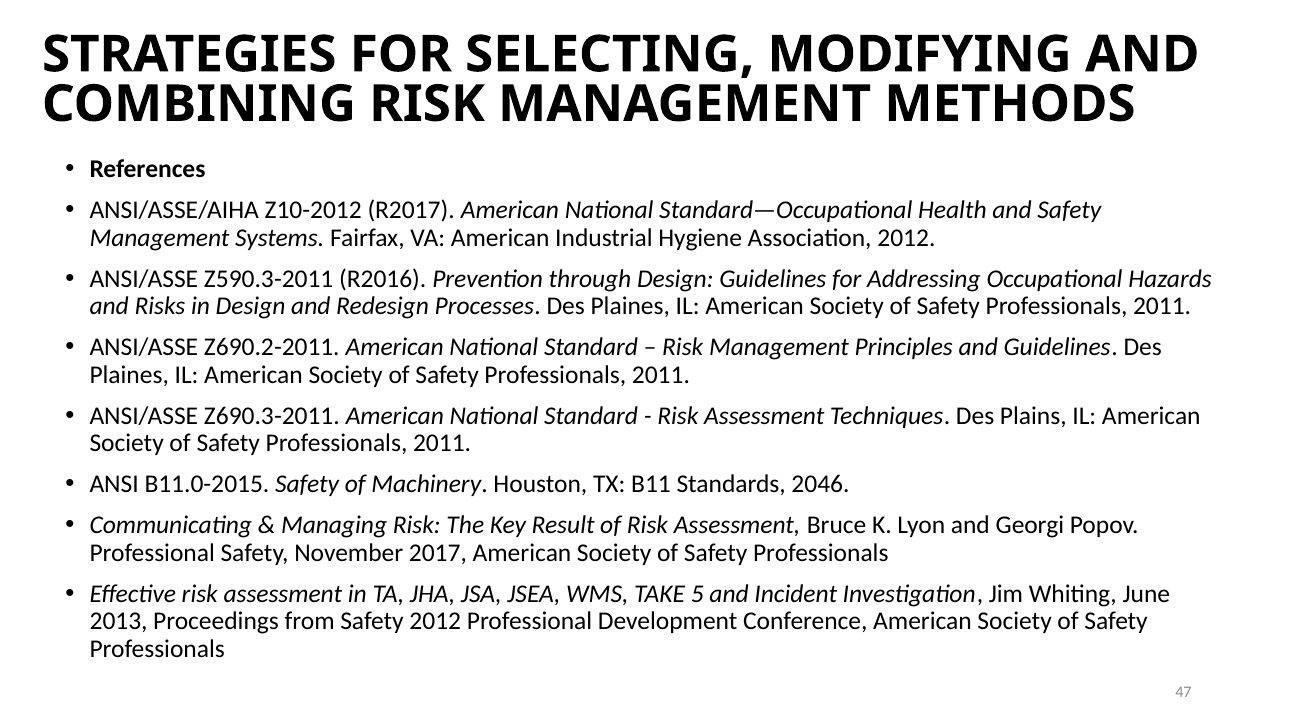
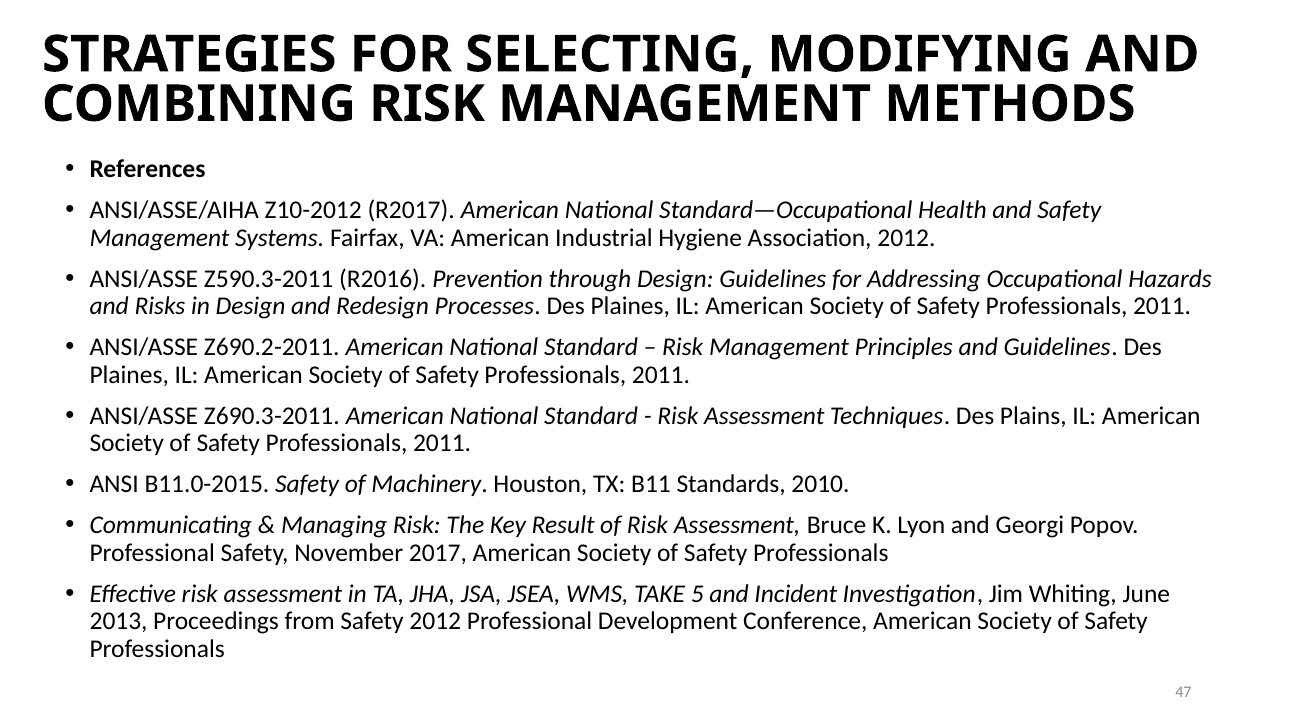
2046: 2046 -> 2010
